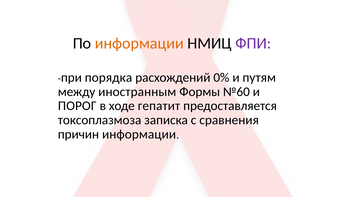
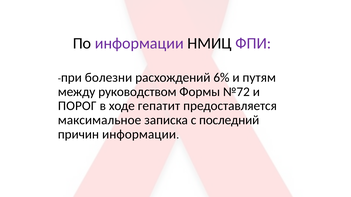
информации at (139, 44) colour: orange -> purple
порядка: порядка -> болезни
0%: 0% -> 6%
иностранным: иностранным -> руководством
№60: №60 -> №72
токсоплазмоза: токсоплазмоза -> максимальное
сравнения: сравнения -> последний
